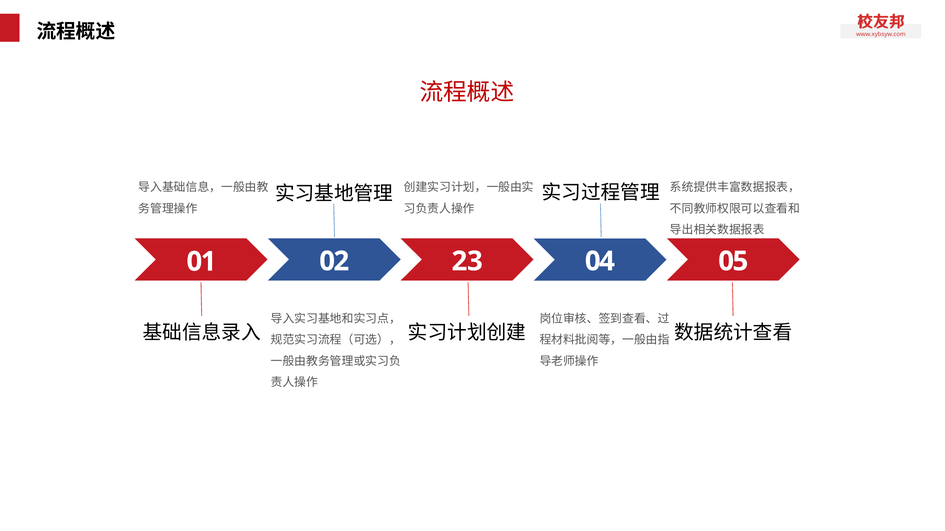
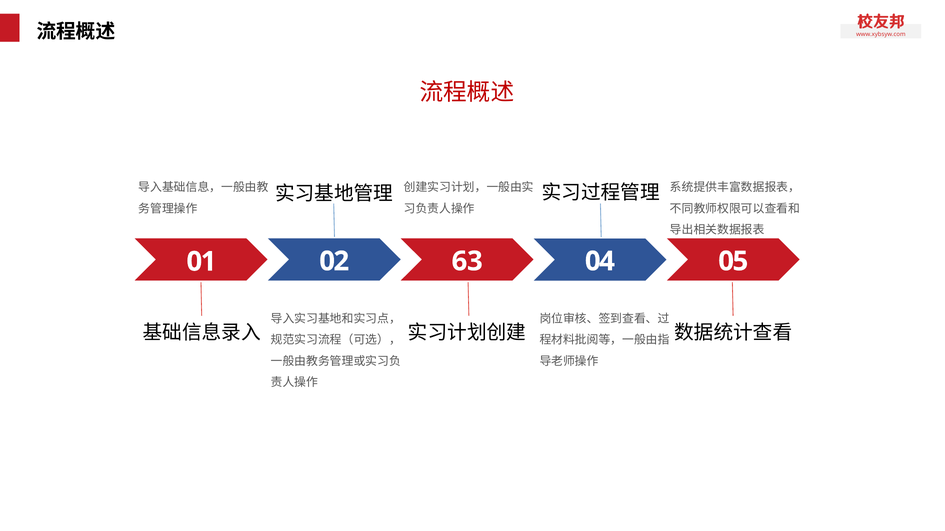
23: 23 -> 63
